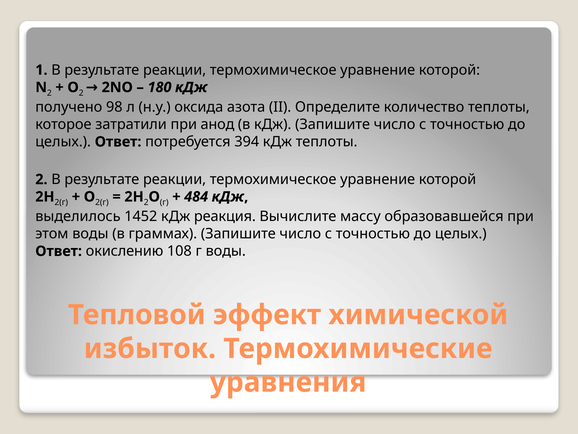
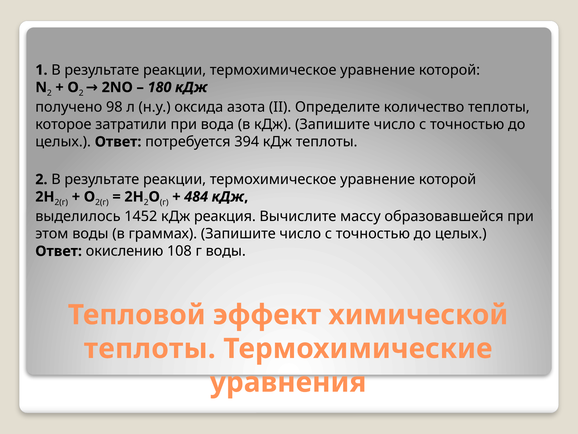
анод: анод -> вода
избыток at (150, 348): избыток -> теплоты
